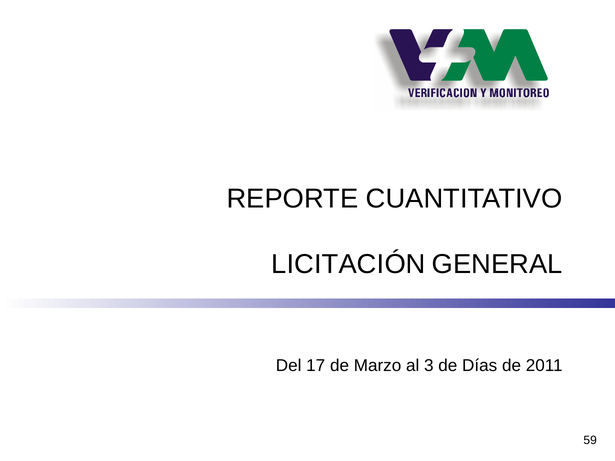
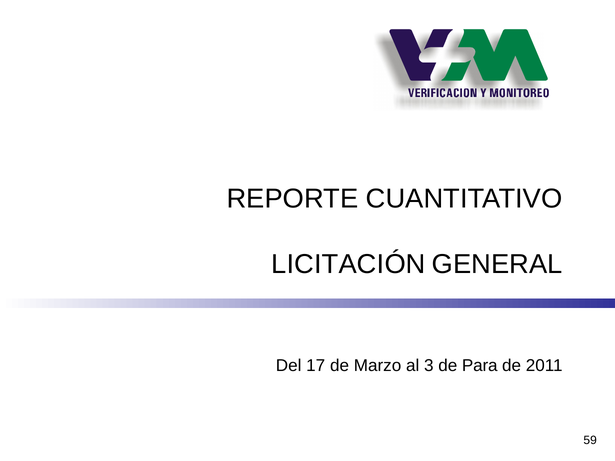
Días: Días -> Para
